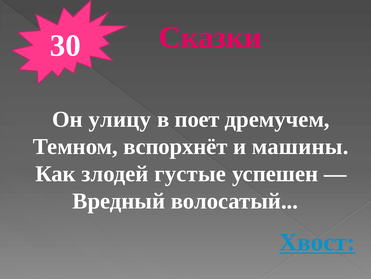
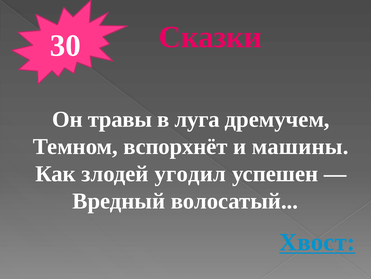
улицу: улицу -> травы
поет: поет -> луга
густые: густые -> угодил
